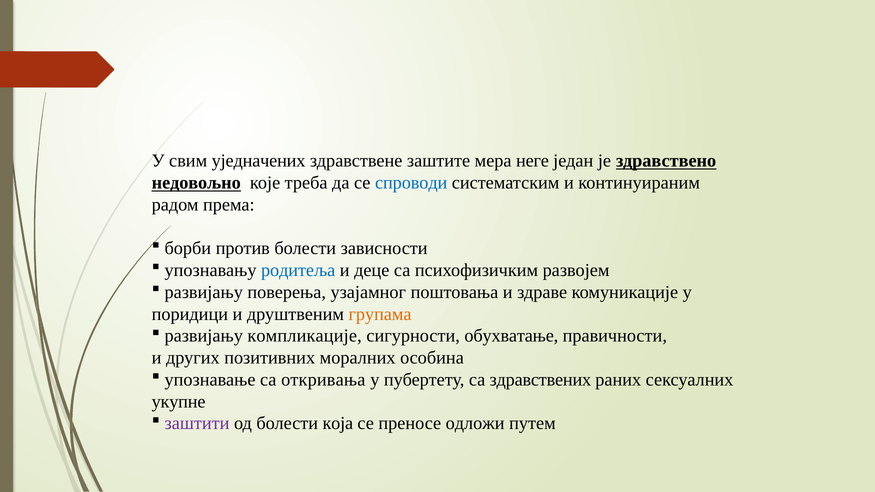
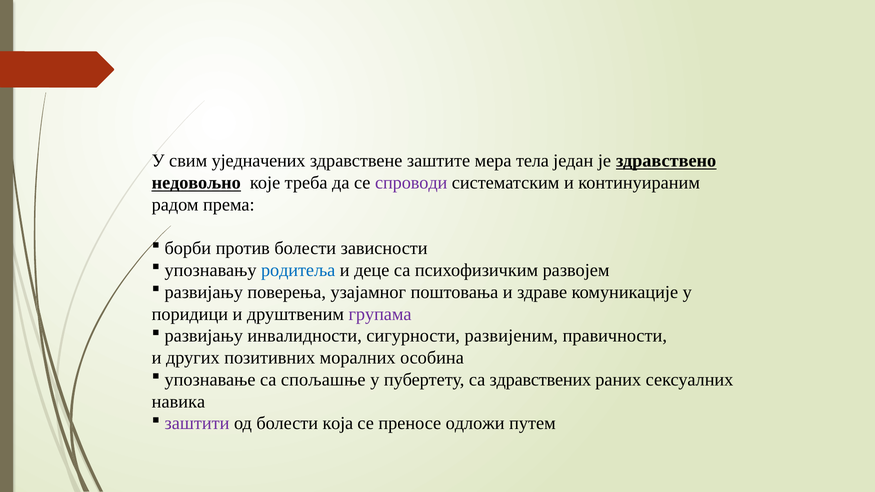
неге: неге -> тела
спроводи colour: blue -> purple
групама colour: orange -> purple
компликације: компликације -> инвалидности
обухватање: обухватање -> развијеним
откривања: откривања -> спољашње
укупне: укупне -> навика
